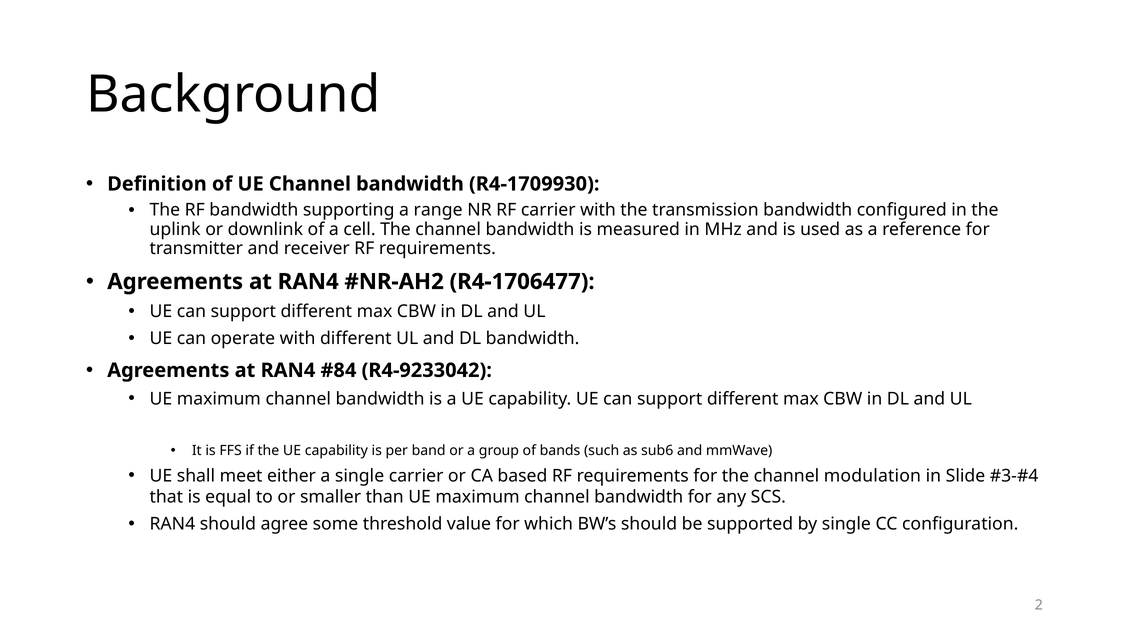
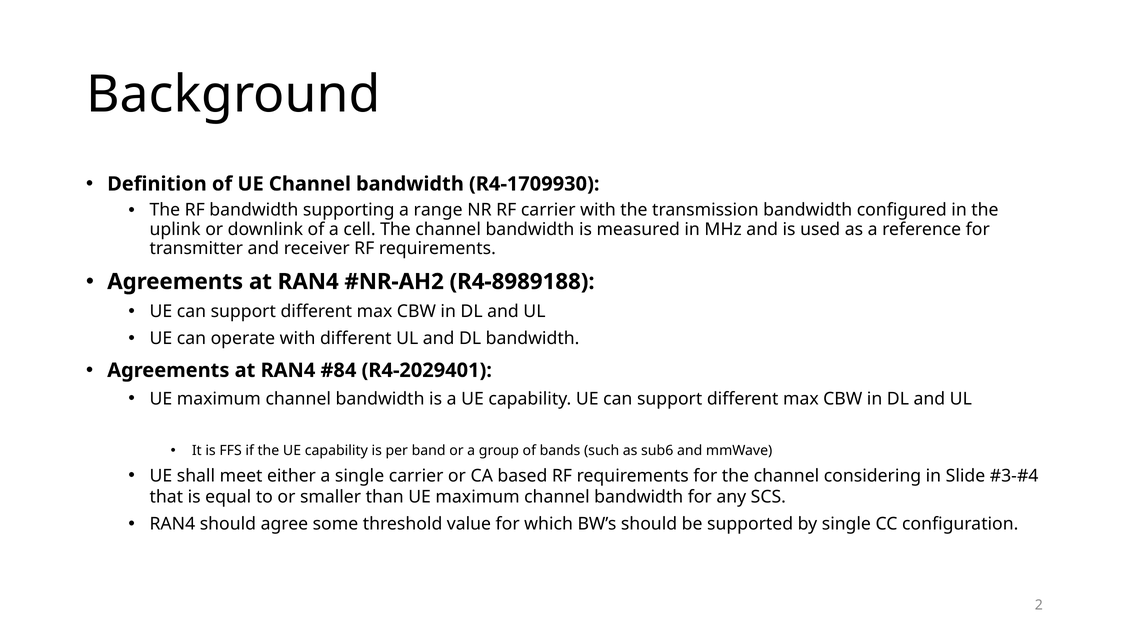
R4-1706477: R4-1706477 -> R4-8989188
R4-9233042: R4-9233042 -> R4-2029401
modulation: modulation -> considering
